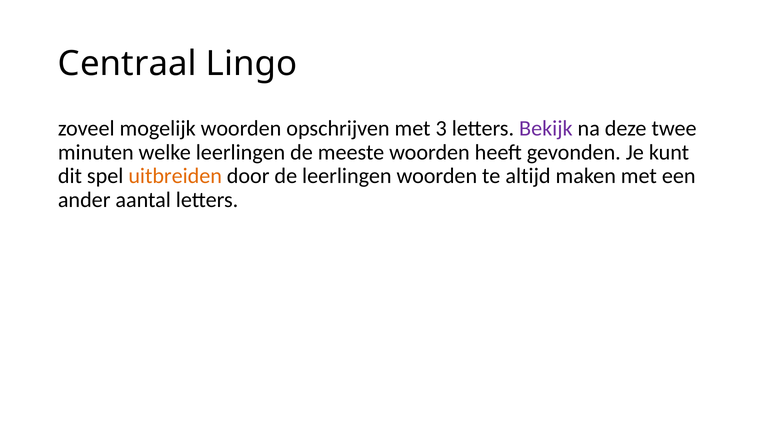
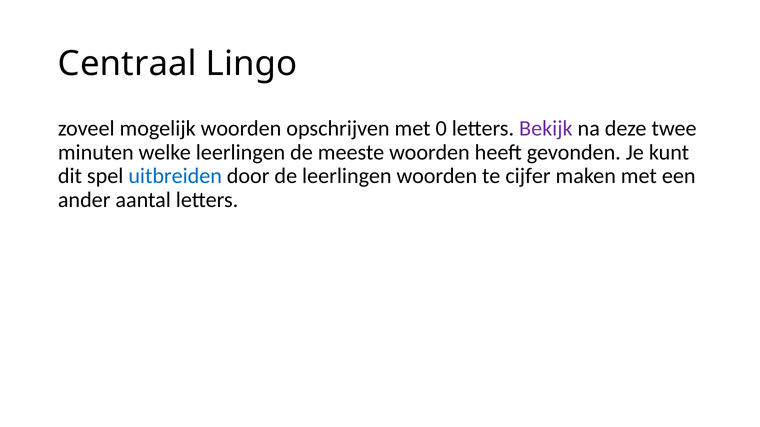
3: 3 -> 0
uitbreiden colour: orange -> blue
altijd: altijd -> cijfer
